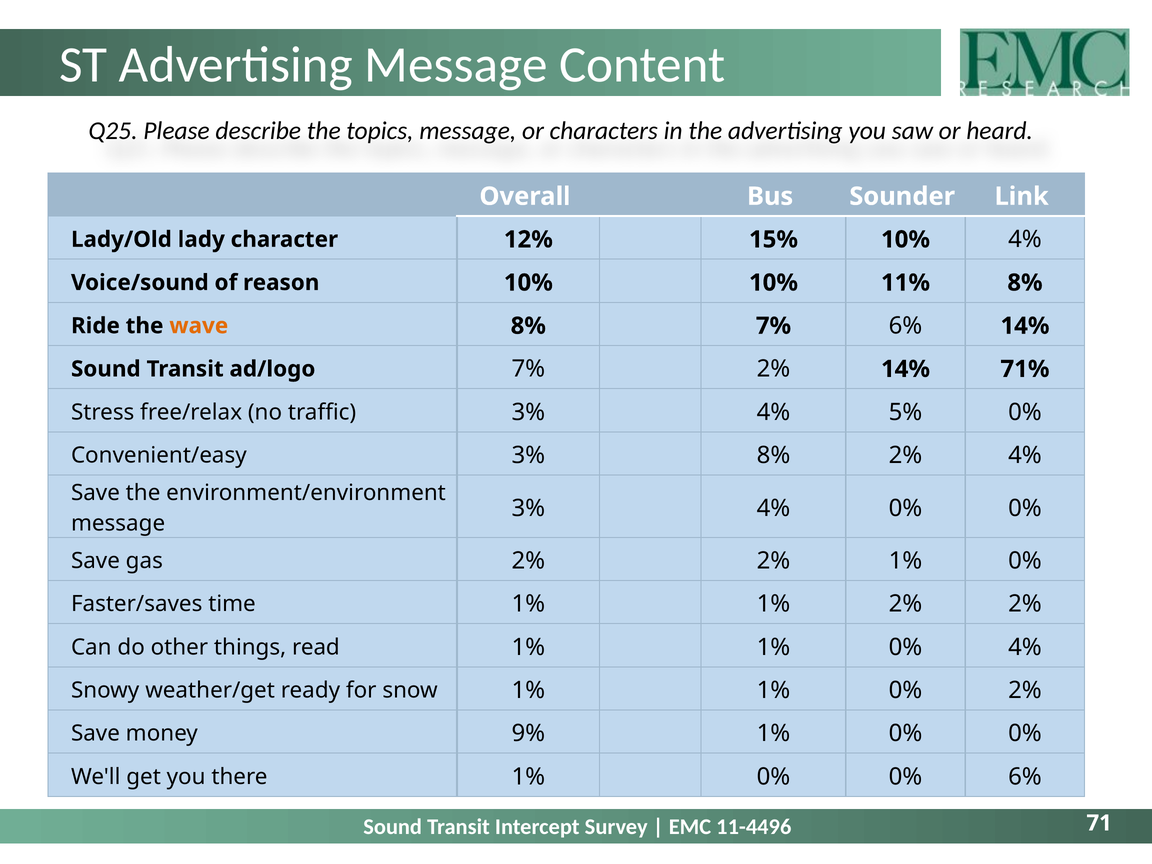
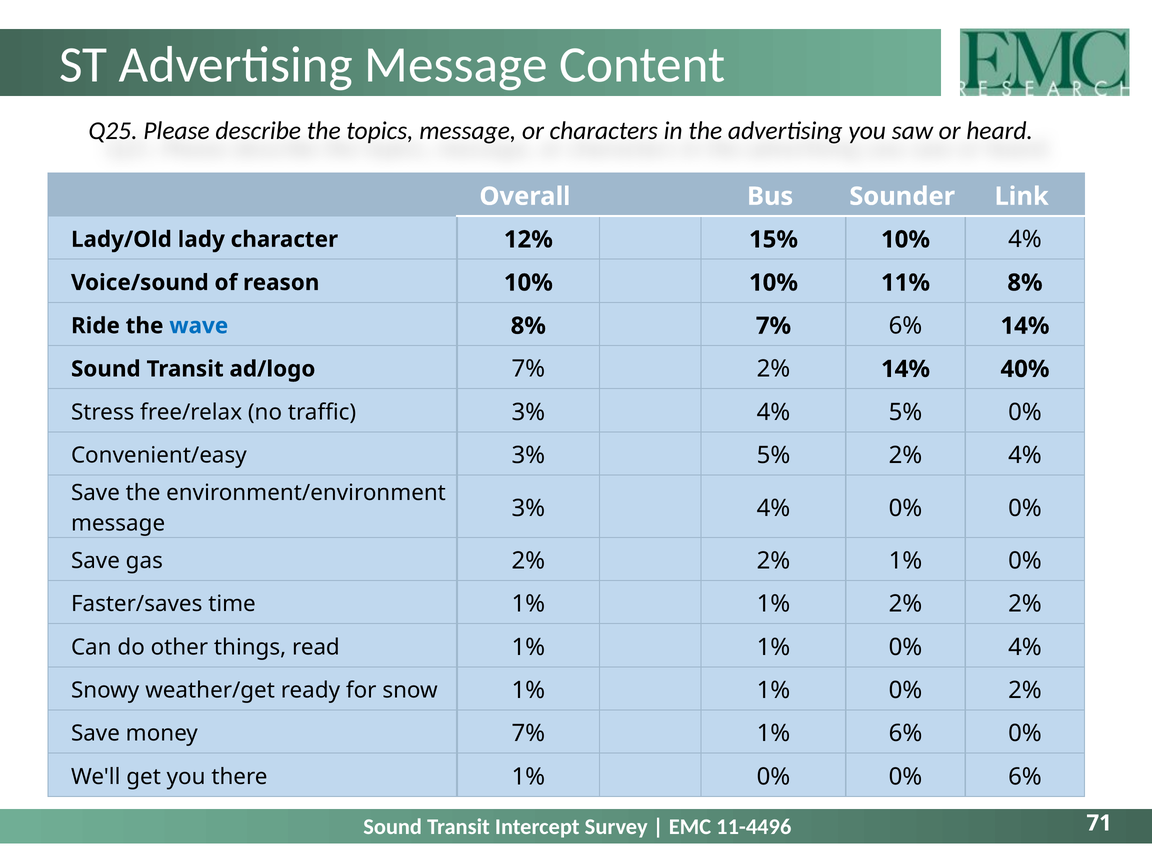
wave colour: orange -> blue
71%: 71% -> 40%
3% 8%: 8% -> 5%
money 9%: 9% -> 7%
0% at (906, 734): 0% -> 6%
